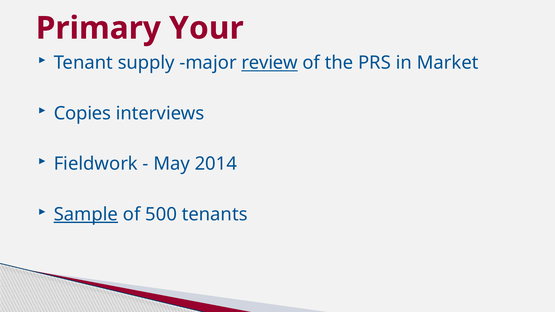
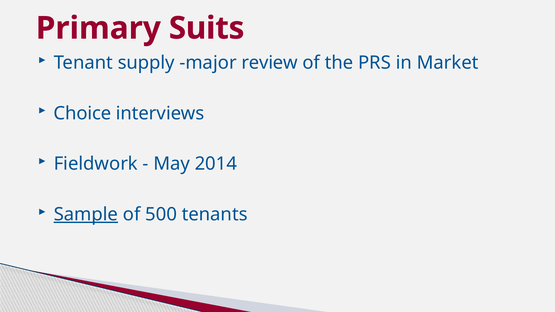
Your: Your -> Suits
review underline: present -> none
Copies: Copies -> Choice
